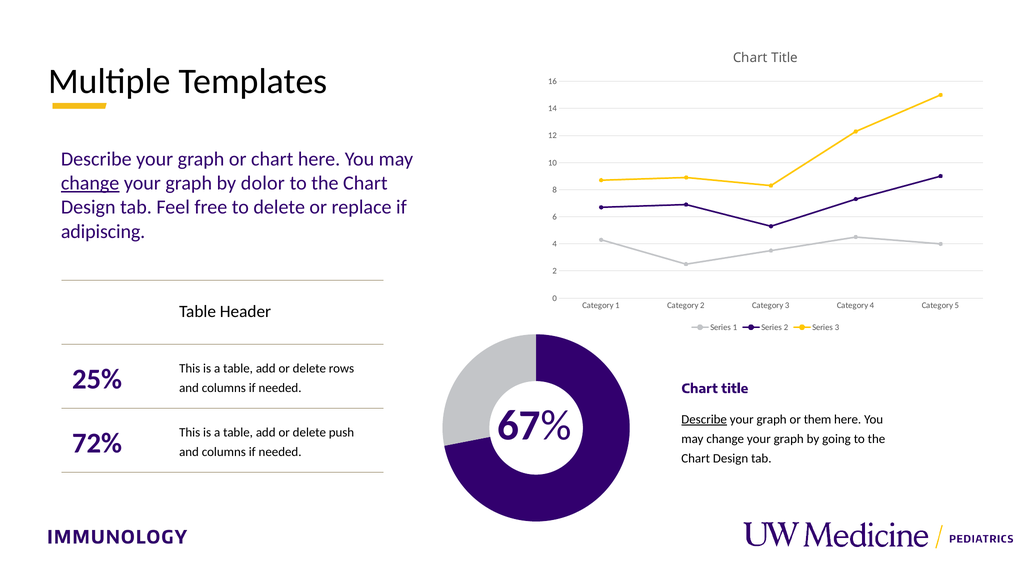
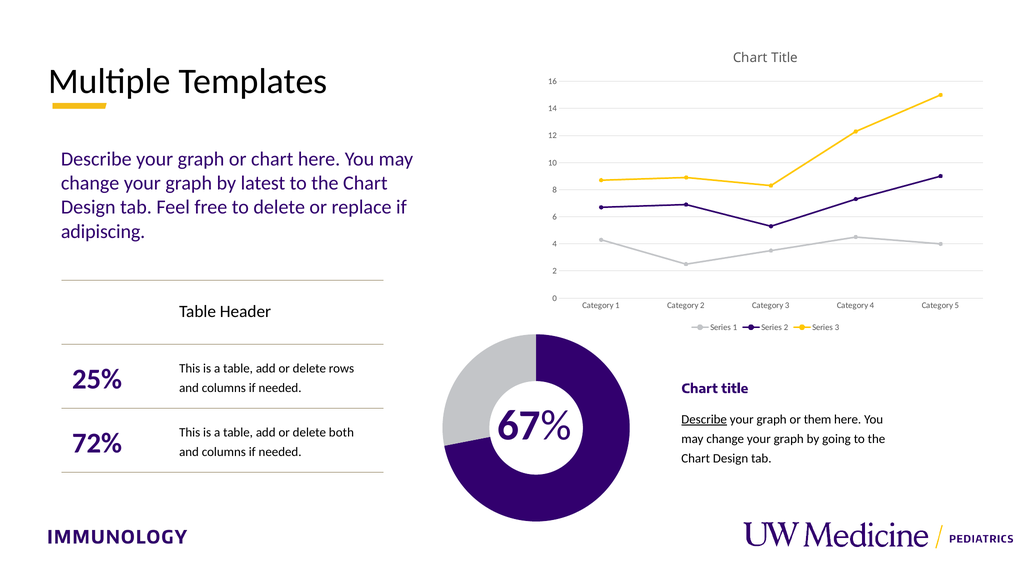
change at (90, 183) underline: present -> none
dolor: dolor -> latest
push: push -> both
